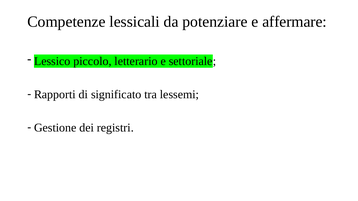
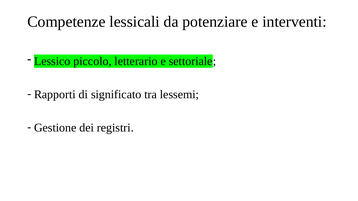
affermare: affermare -> interventi
